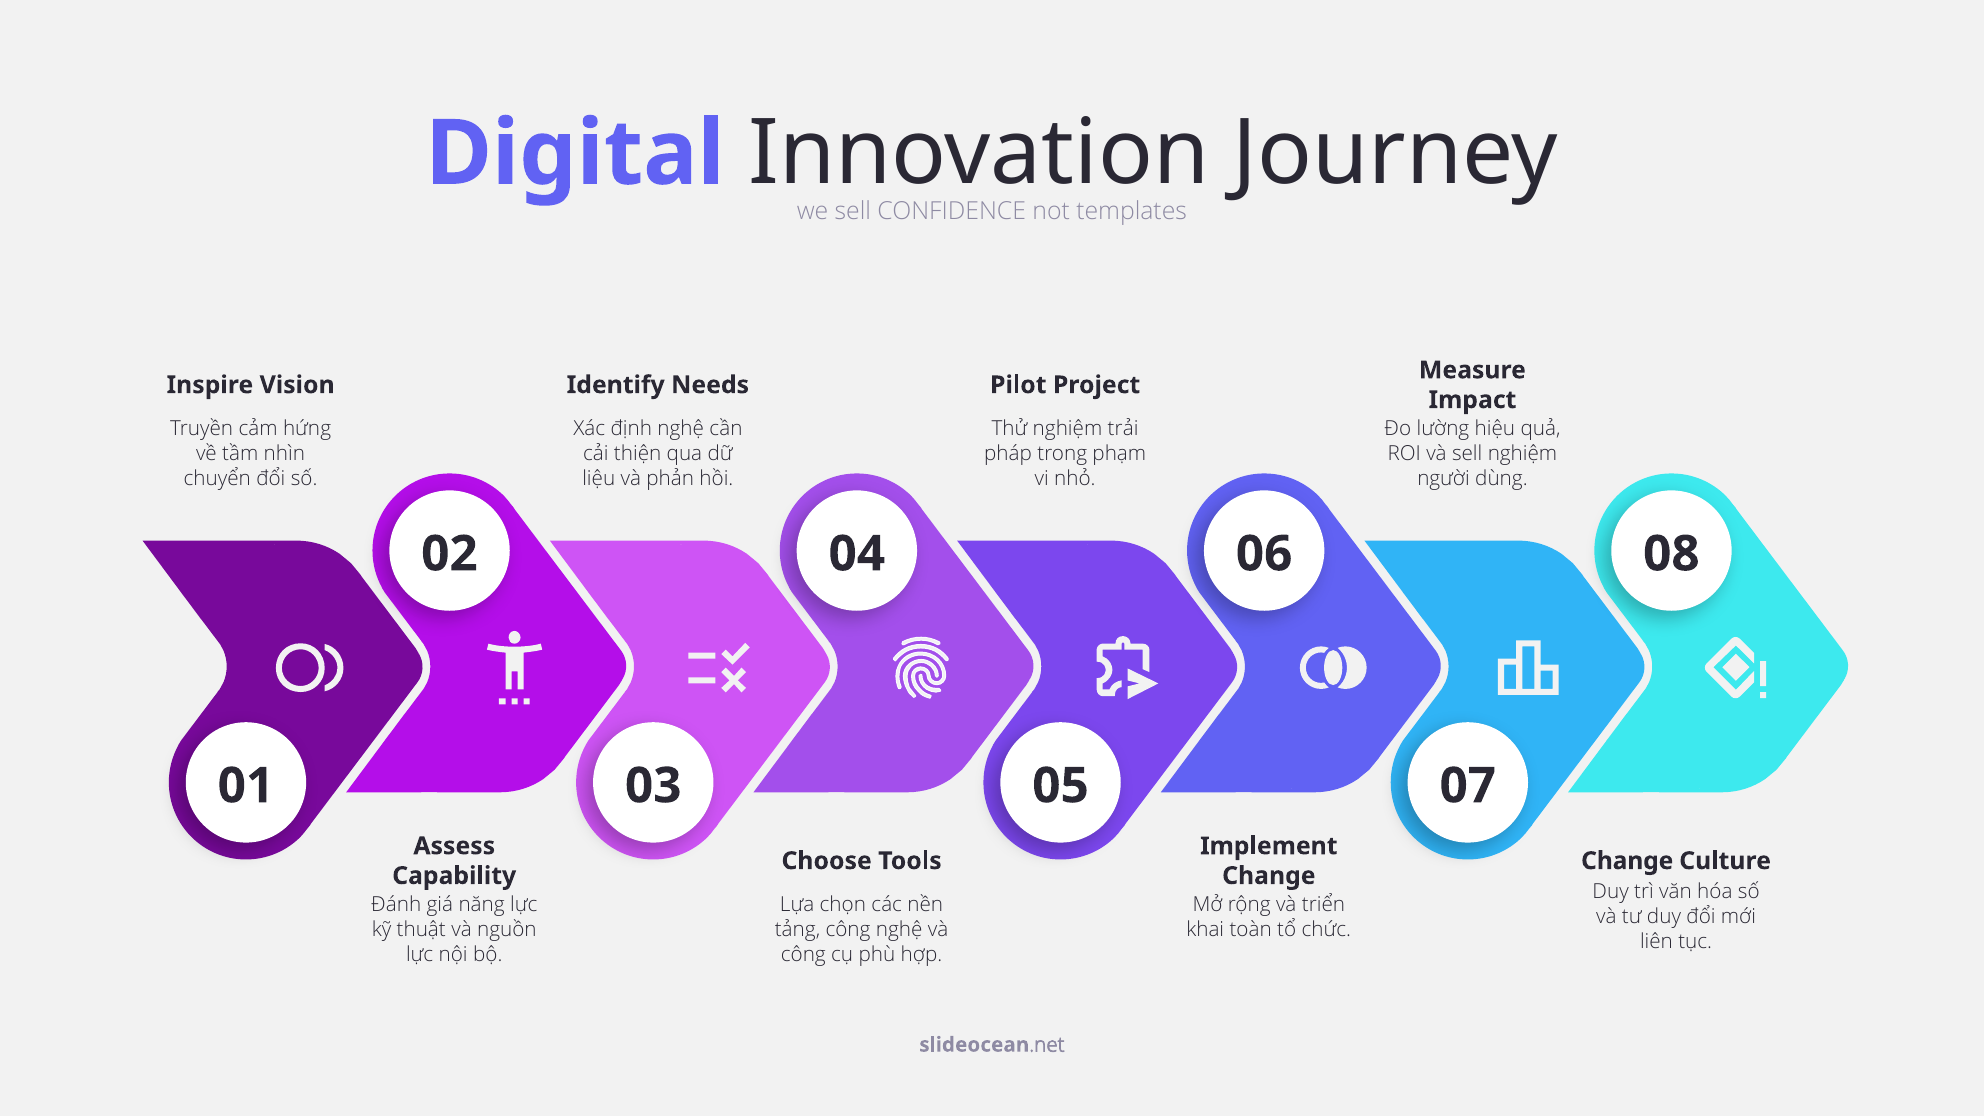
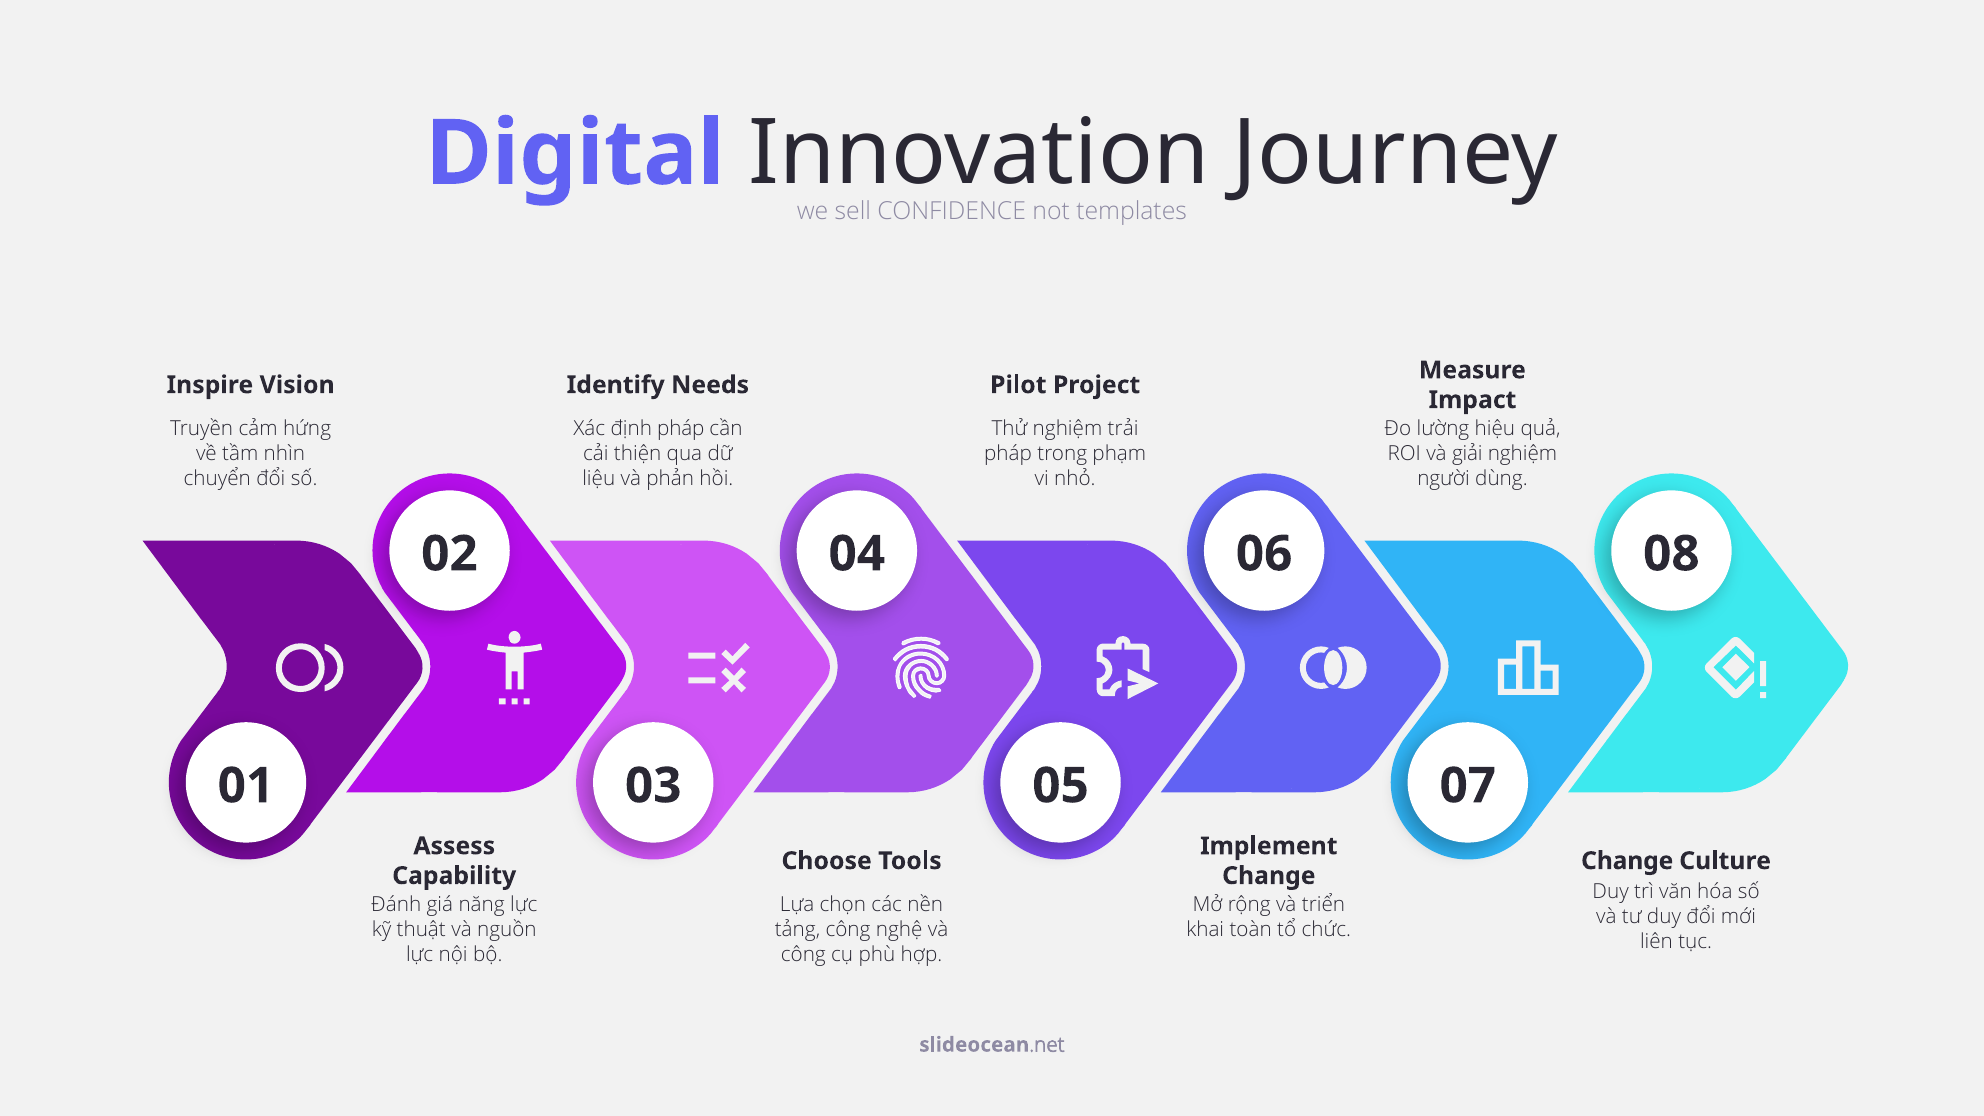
định nghệ: nghệ -> pháp
và sell: sell -> giải
